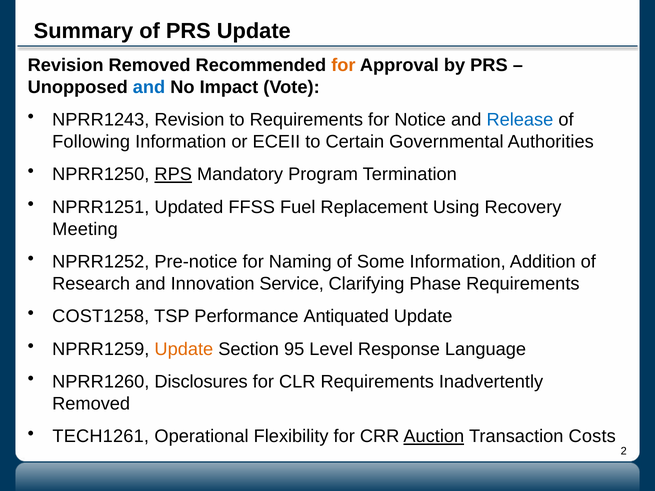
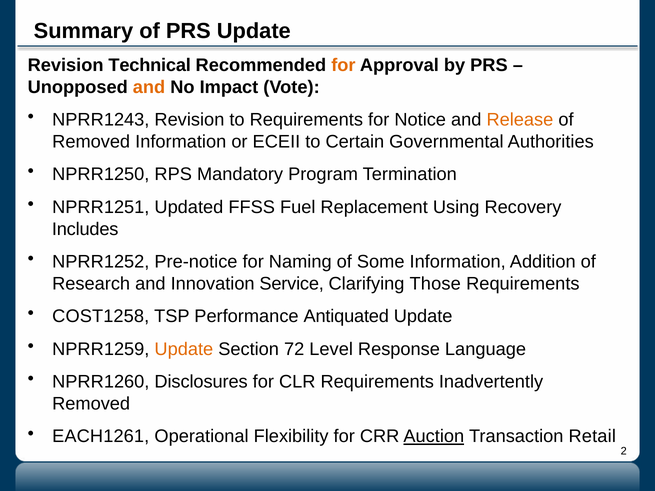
Revision Removed: Removed -> Technical
and at (149, 87) colour: blue -> orange
Release colour: blue -> orange
Following at (91, 142): Following -> Removed
RPS underline: present -> none
Meeting: Meeting -> Includes
Phase: Phase -> Those
95: 95 -> 72
TECH1261: TECH1261 -> EACH1261
Costs: Costs -> Retail
